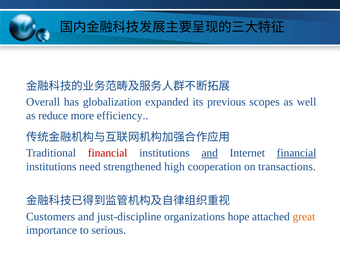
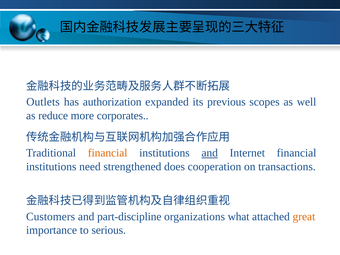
Overall: Overall -> Outlets
globalization: globalization -> authorization
efficiency: efficiency -> corporates
financial at (108, 153) colour: red -> orange
financial at (297, 153) underline: present -> none
high: high -> does
just-discipline: just-discipline -> part-discipline
hope: hope -> what
